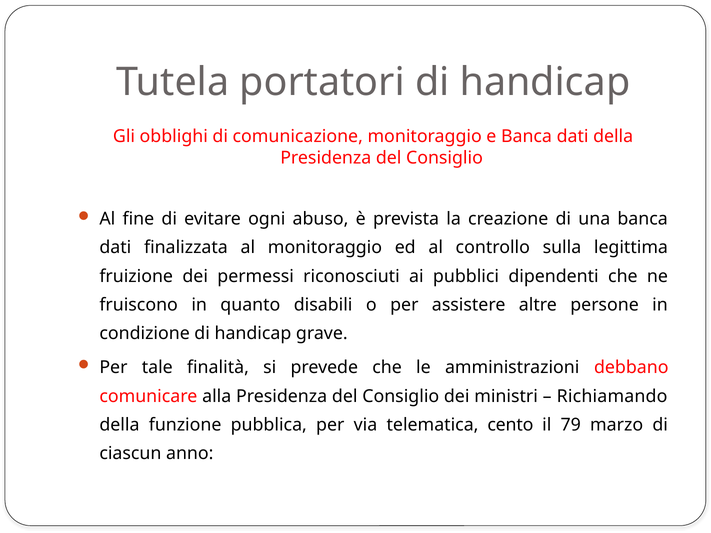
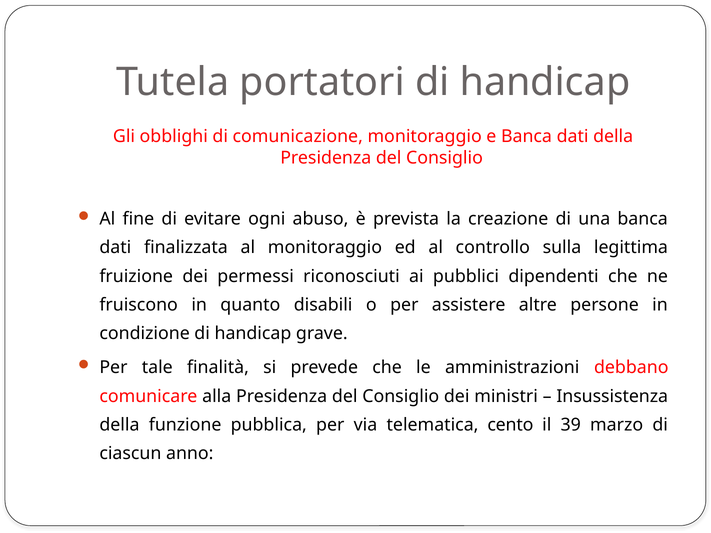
Richiamando: Richiamando -> Insussistenza
79: 79 -> 39
